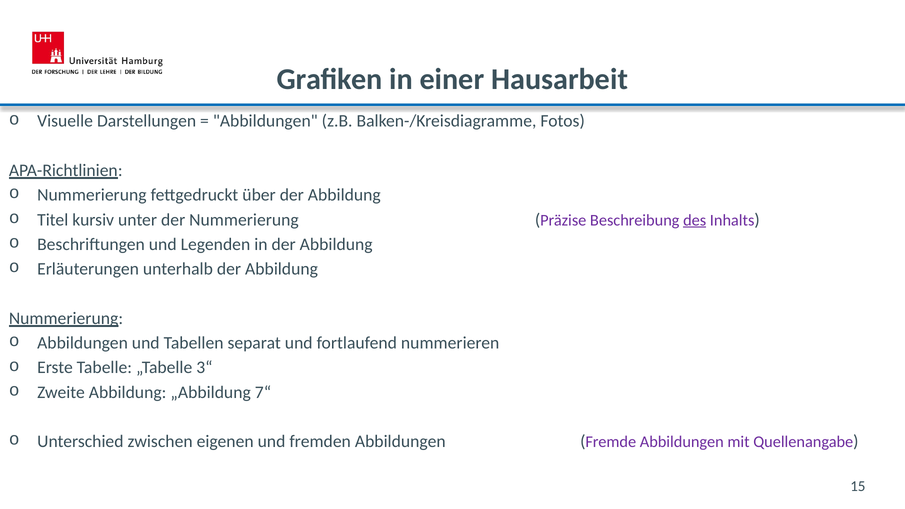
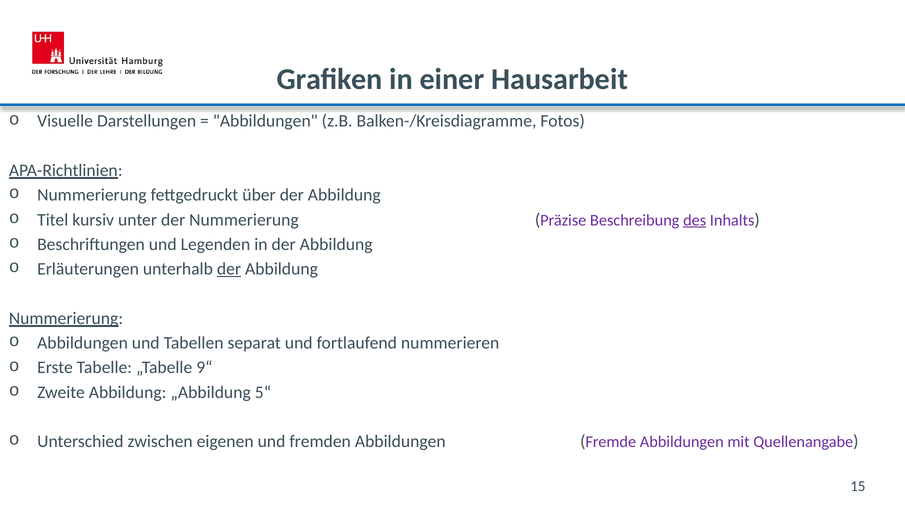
der at (229, 269) underline: none -> present
3“: 3“ -> 9“
7“: 7“ -> 5“
